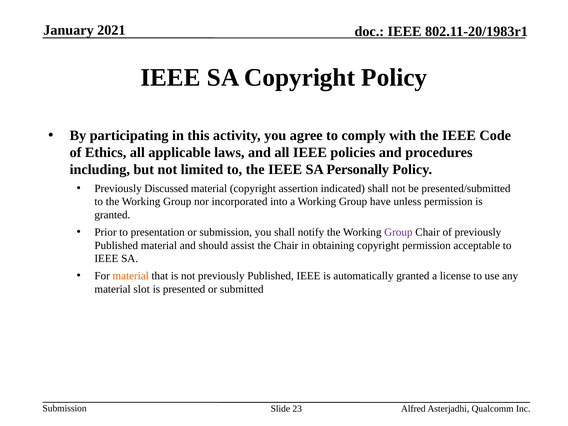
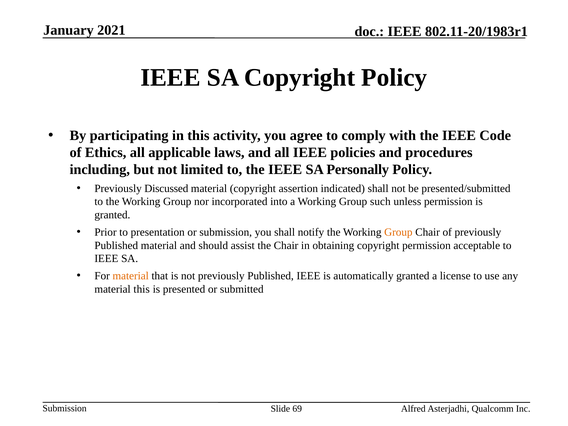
have: have -> such
Group at (398, 232) colour: purple -> orange
material slot: slot -> this
23: 23 -> 69
